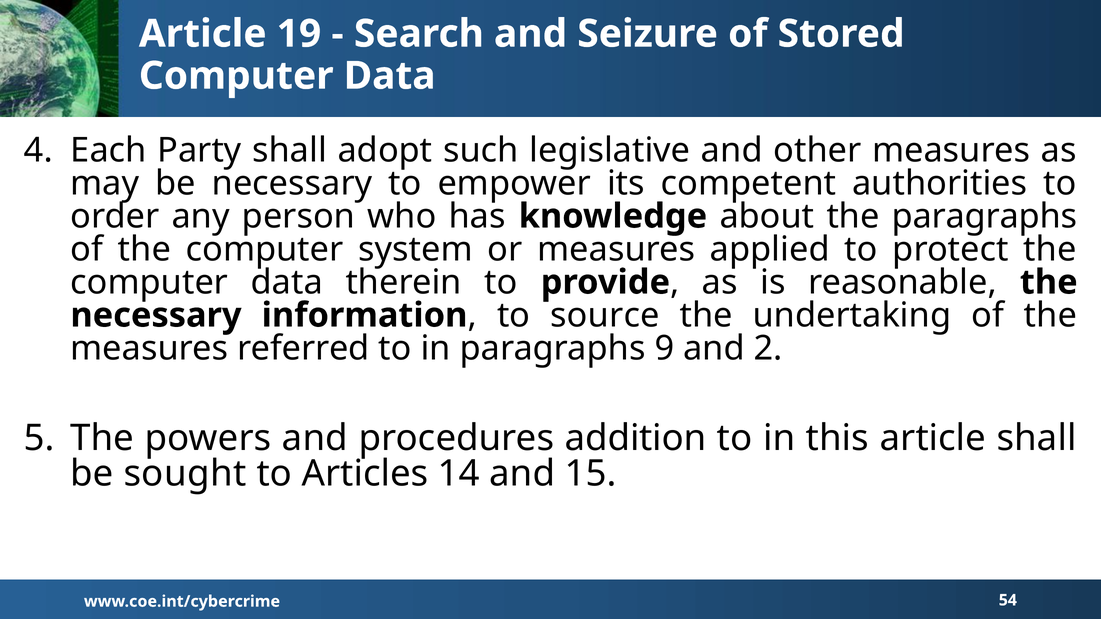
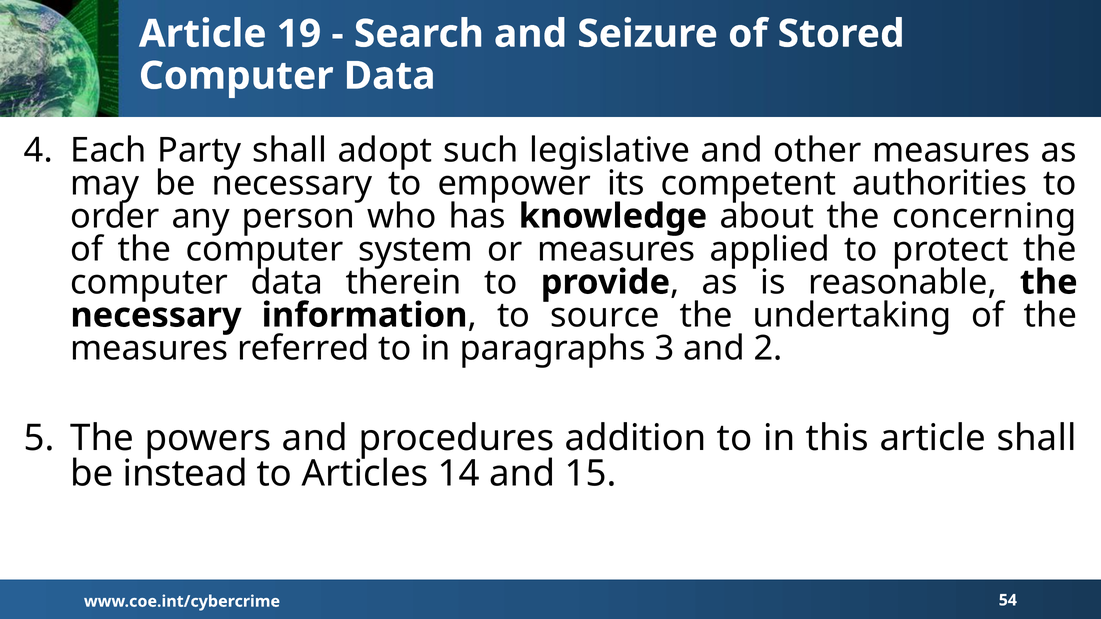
the paragraphs: paragraphs -> concerning
9: 9 -> 3
sought: sought -> instead
